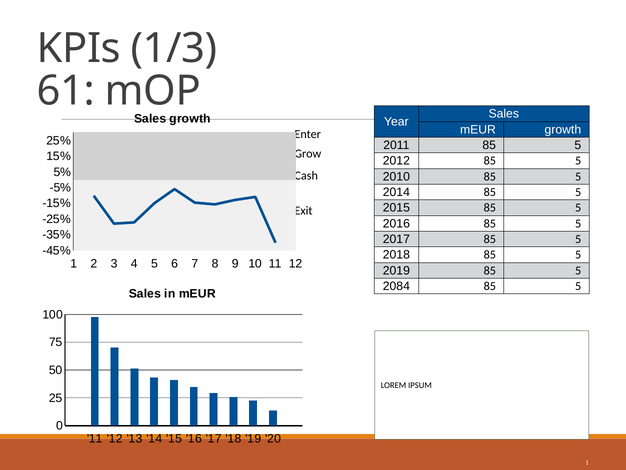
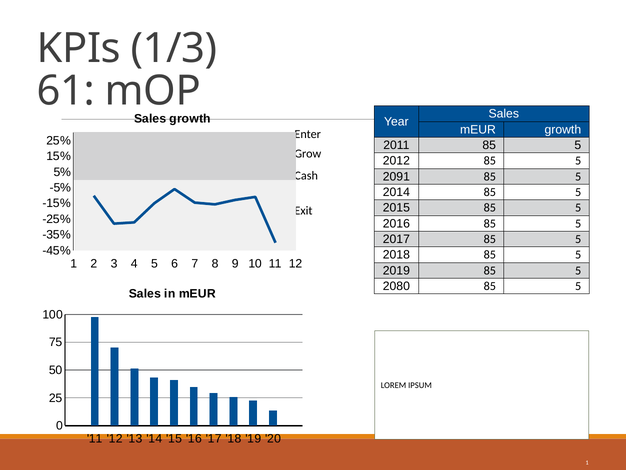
2010: 2010 -> 2091
2084: 2084 -> 2080
